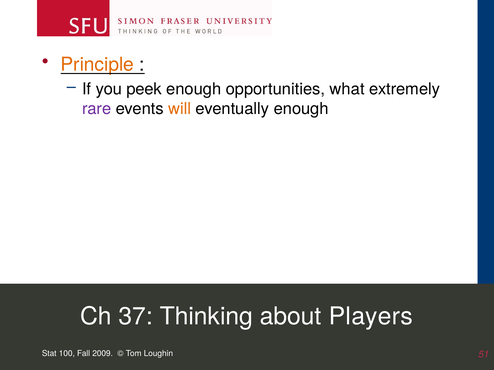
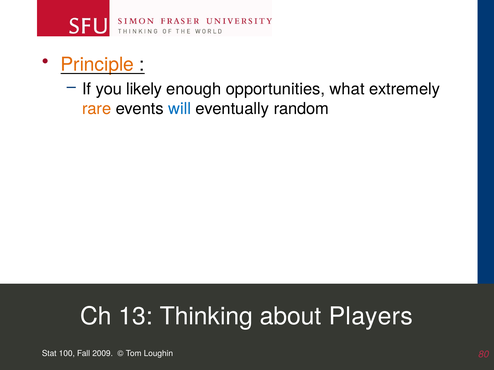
peek: peek -> likely
rare colour: purple -> orange
will colour: orange -> blue
eventually enough: enough -> random
37: 37 -> 13
51: 51 -> 80
